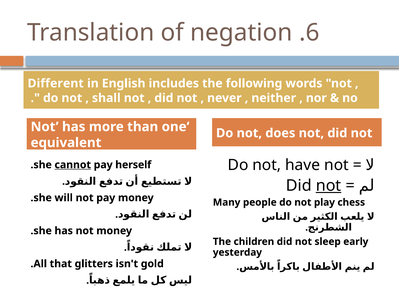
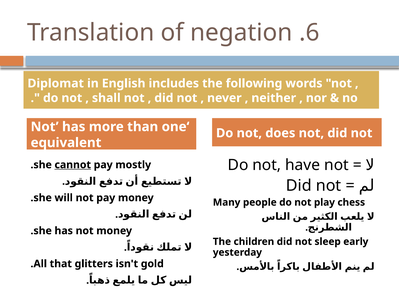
Different: Different -> Diplomat
herself: herself -> mostly
not at (329, 186) underline: present -> none
